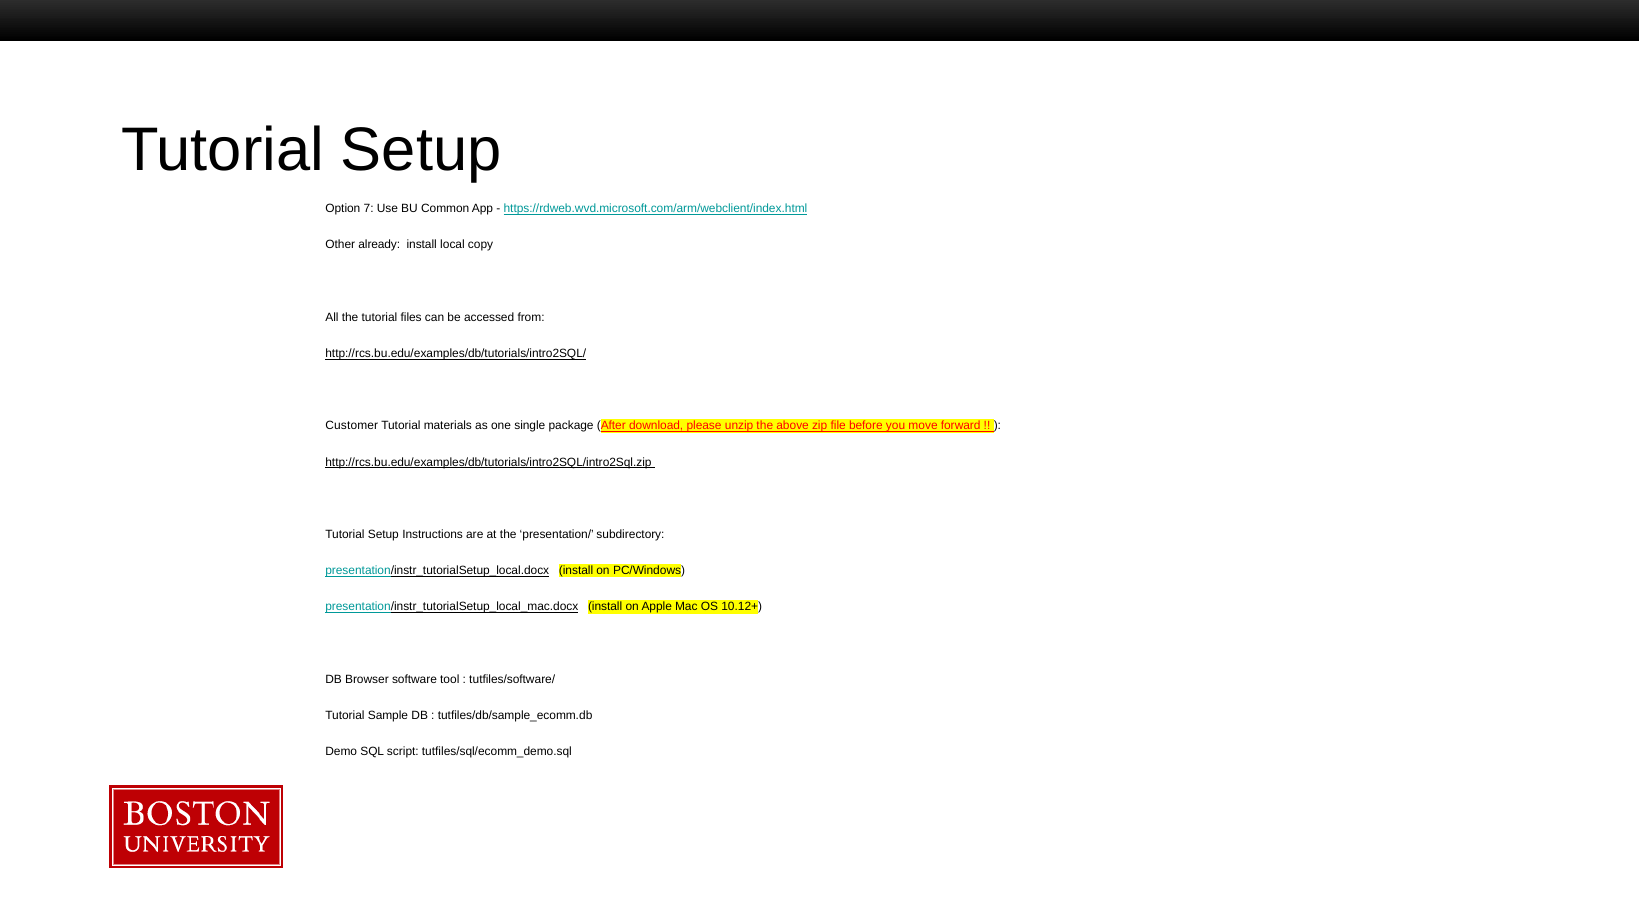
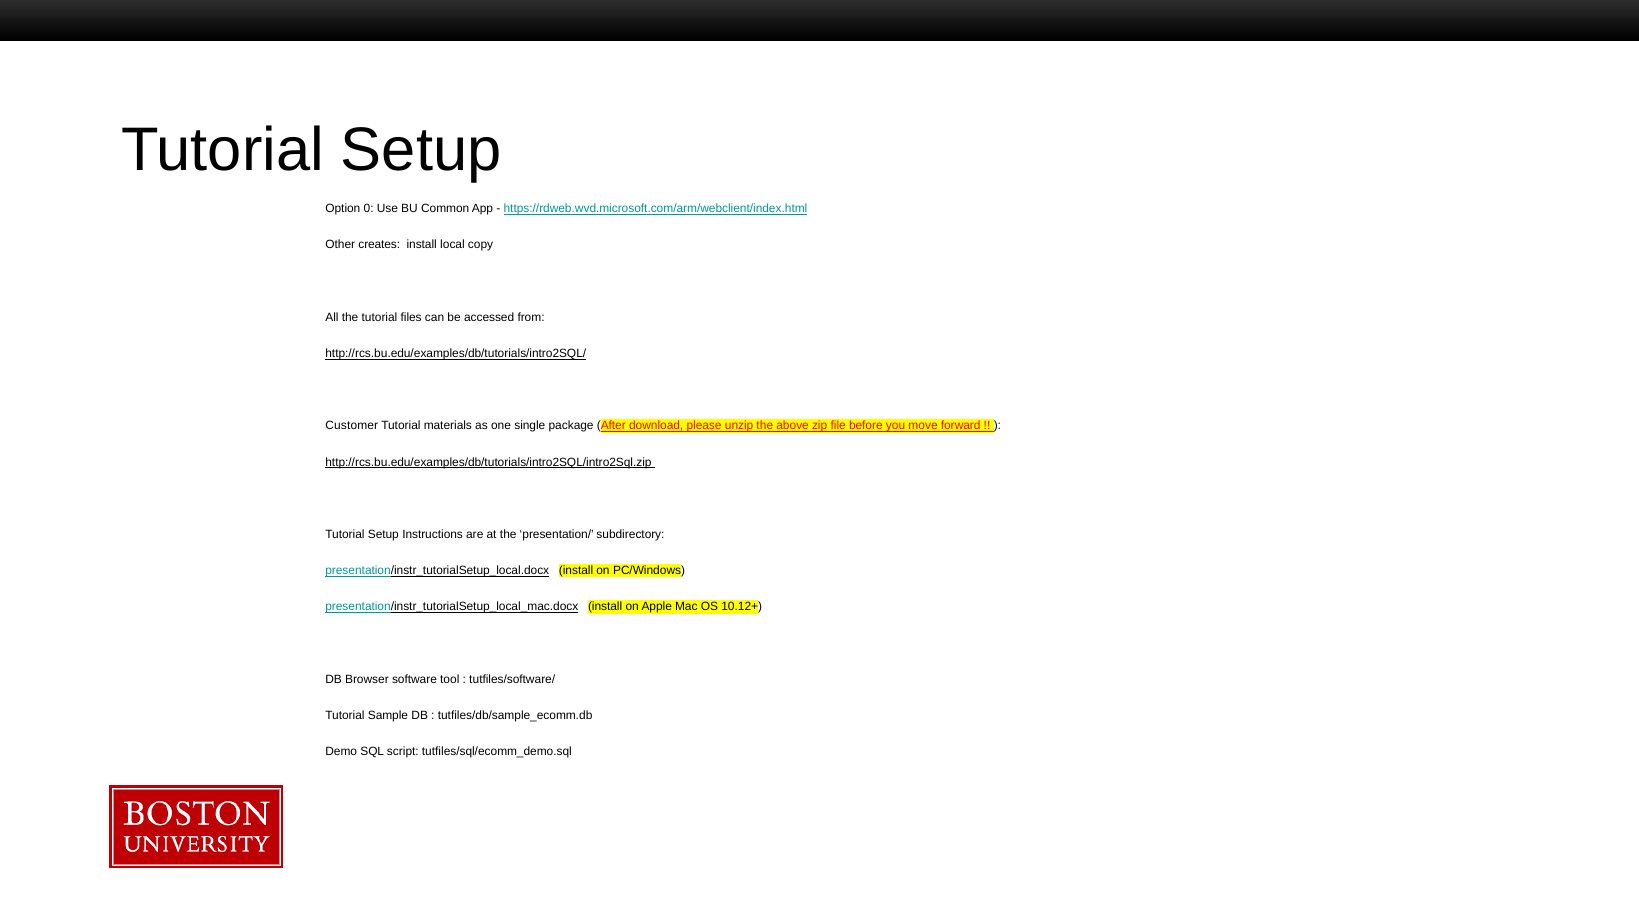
7: 7 -> 0
already: already -> creates
